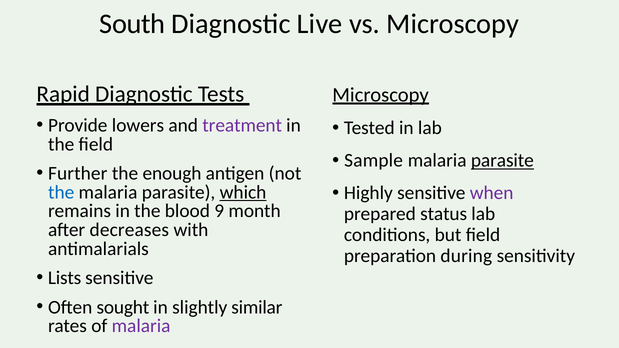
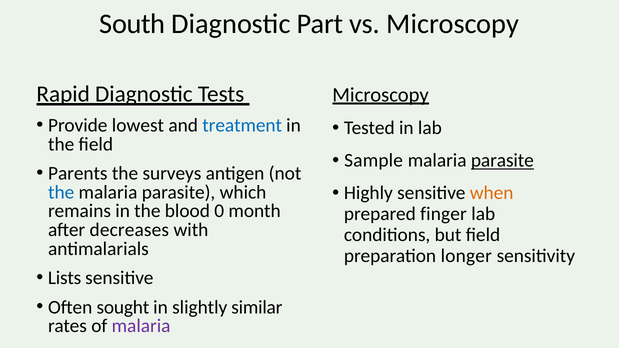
Live: Live -> Part
lowers: lowers -> lowest
treatment colour: purple -> blue
Further: Further -> Parents
enough: enough -> surveys
when colour: purple -> orange
which underline: present -> none
9: 9 -> 0
status: status -> finger
during: during -> longer
